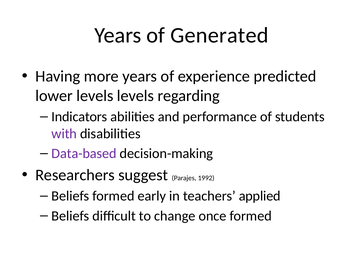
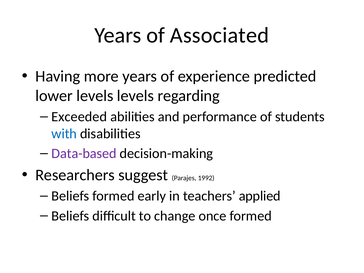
Generated: Generated -> Associated
Indicators: Indicators -> Exceeded
with colour: purple -> blue
